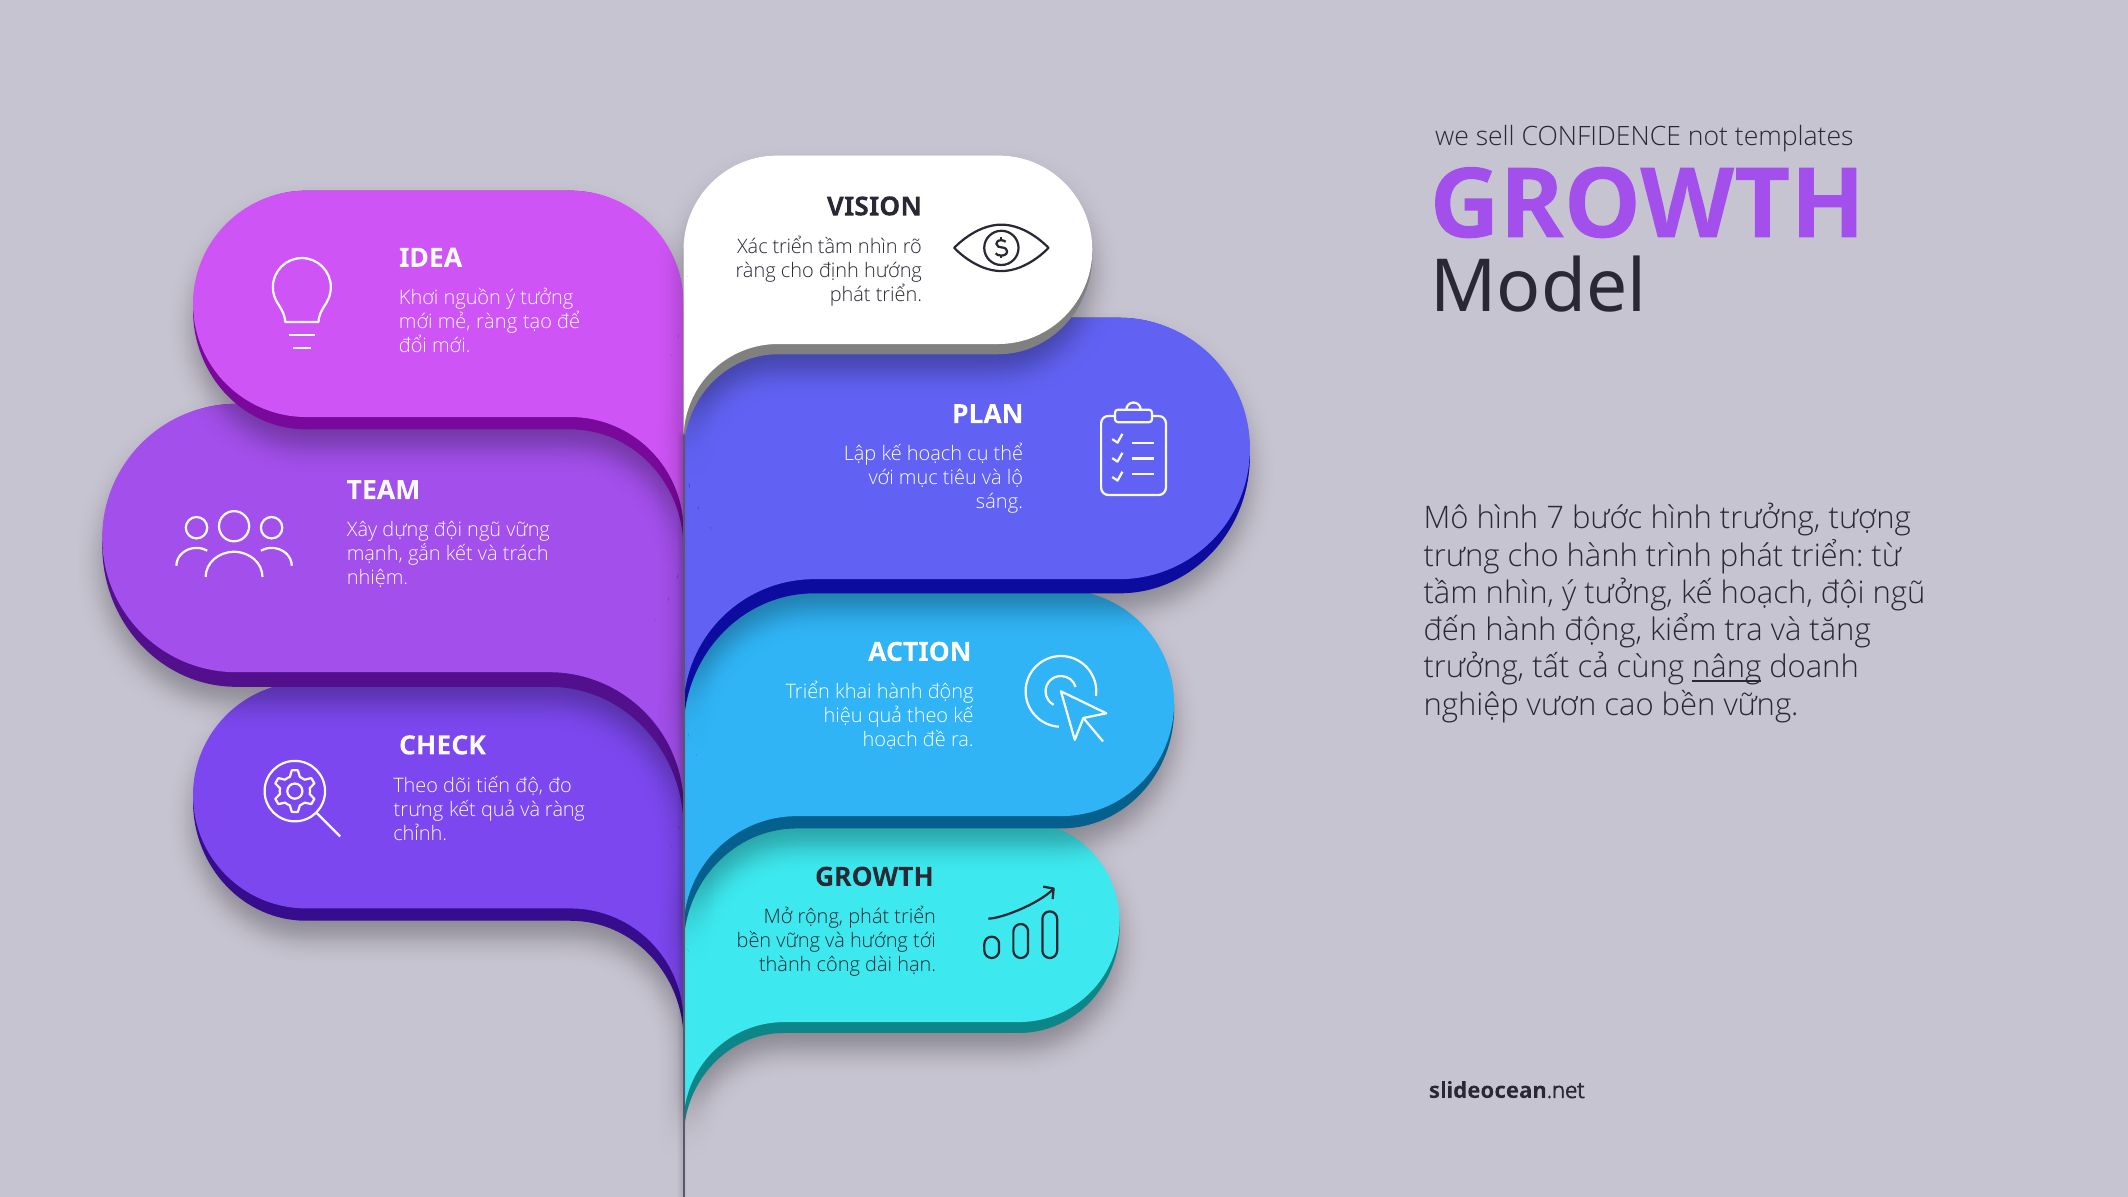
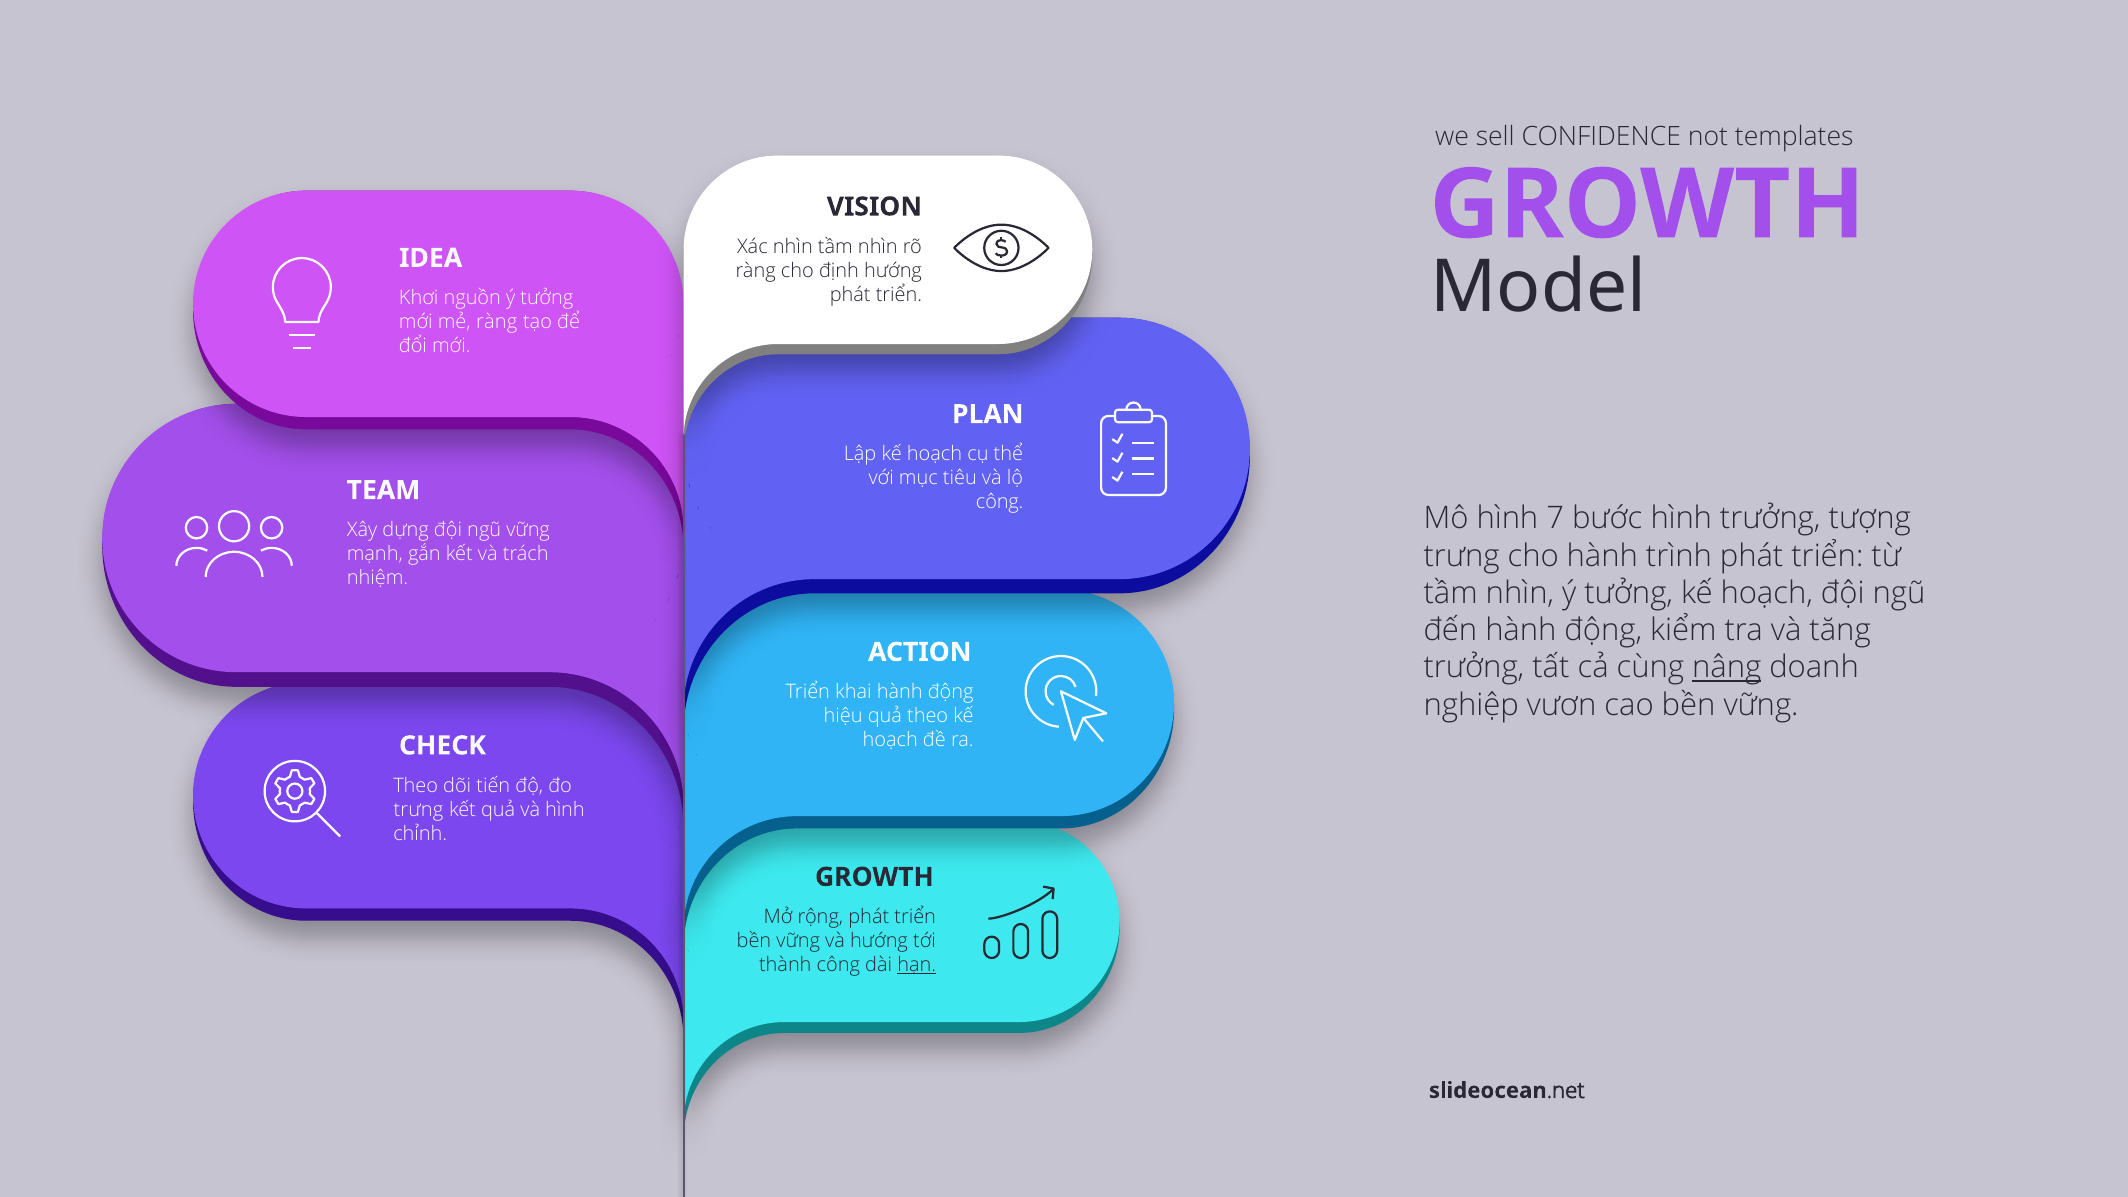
Xác triển: triển -> nhìn
sáng at (1000, 502): sáng -> công
và ràng: ràng -> hình
hạn underline: none -> present
